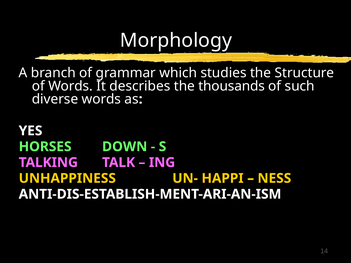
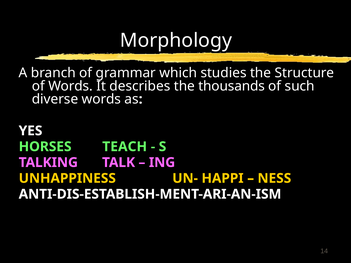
DOWN: DOWN -> TEACH
